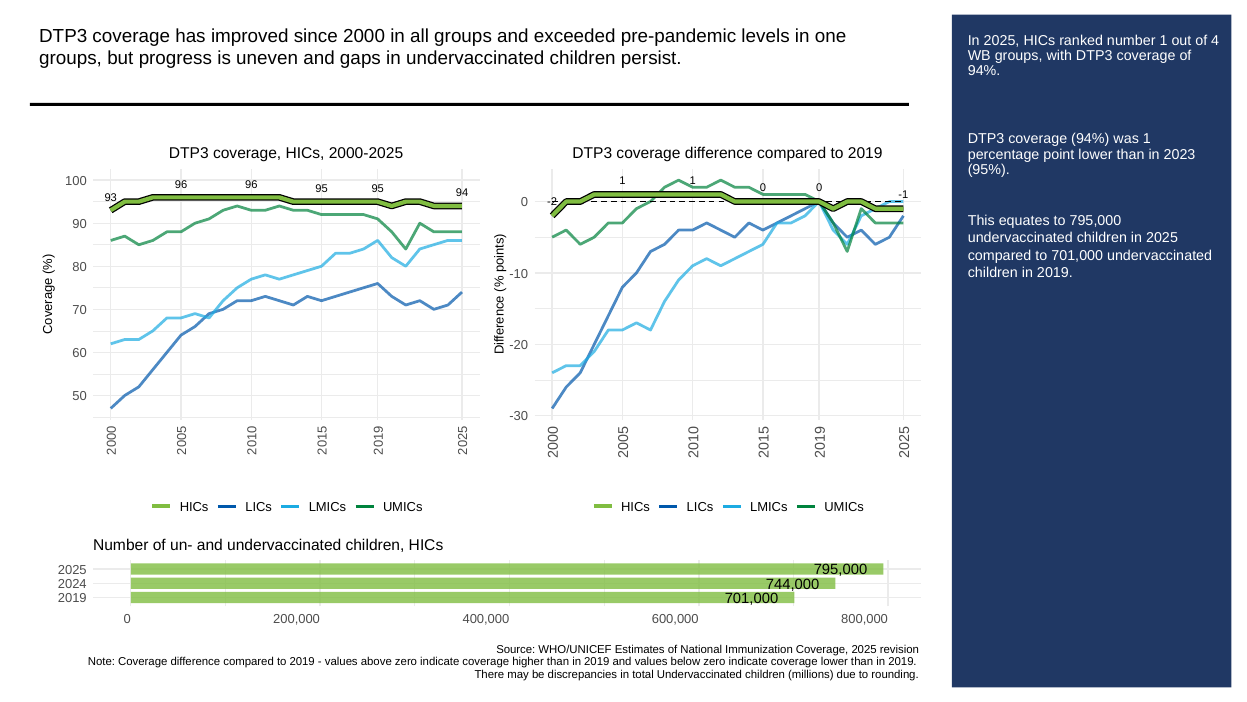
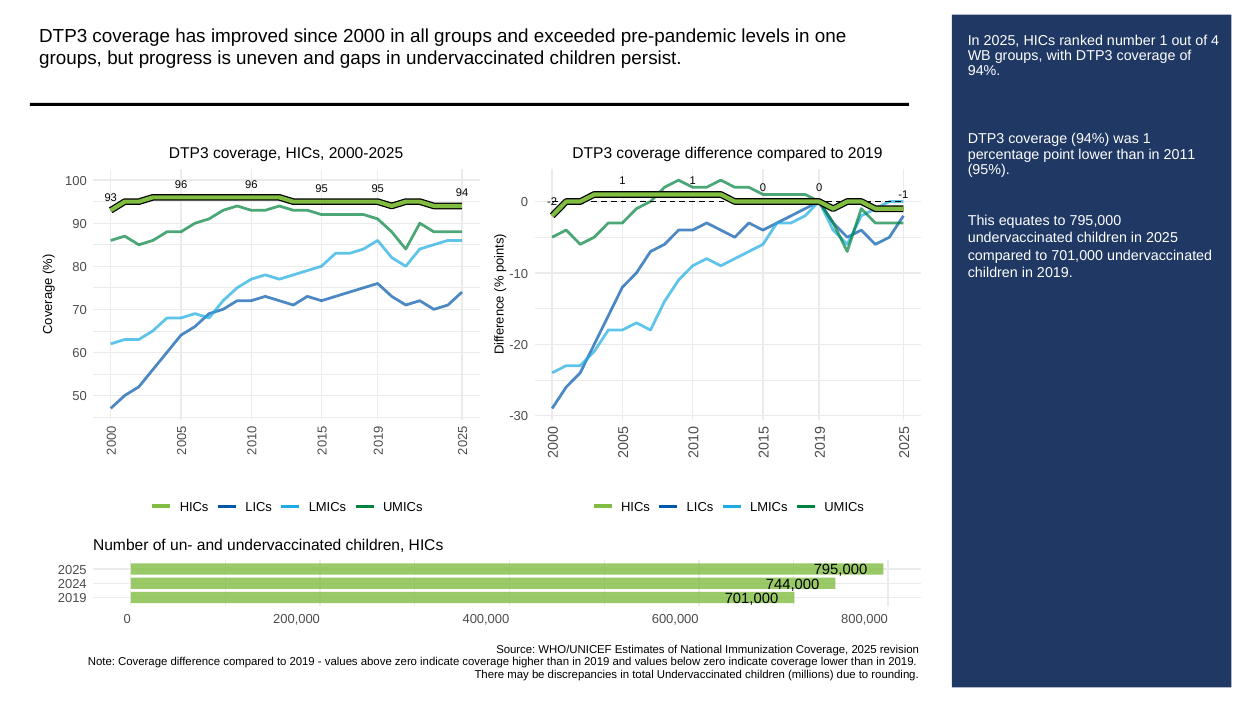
2023: 2023 -> 2011
